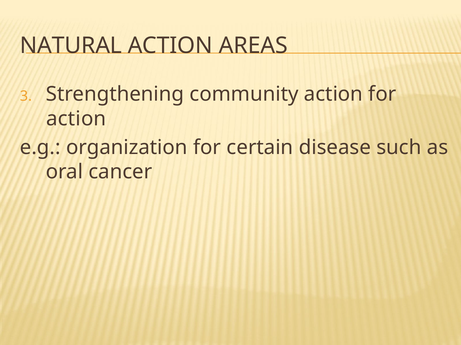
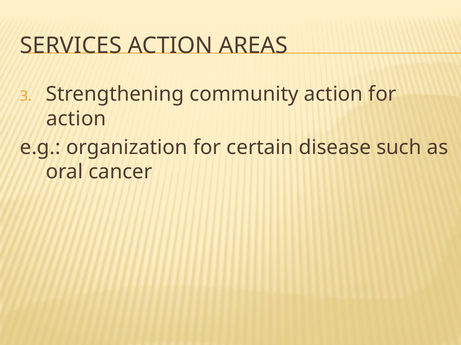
NATURAL: NATURAL -> SERVICES
